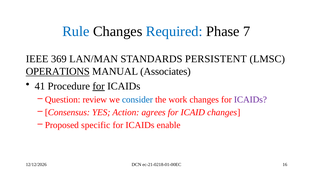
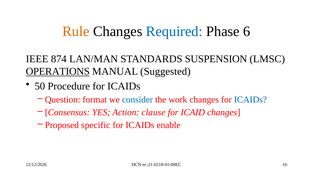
Rule colour: blue -> orange
7: 7 -> 6
369: 369 -> 874
PERSISTENT: PERSISTENT -> SUSPENSION
Associates: Associates -> Suggested
41: 41 -> 50
for at (99, 86) underline: present -> none
review: review -> format
ICAIDs at (250, 100) colour: purple -> blue
agrees: agrees -> clause
